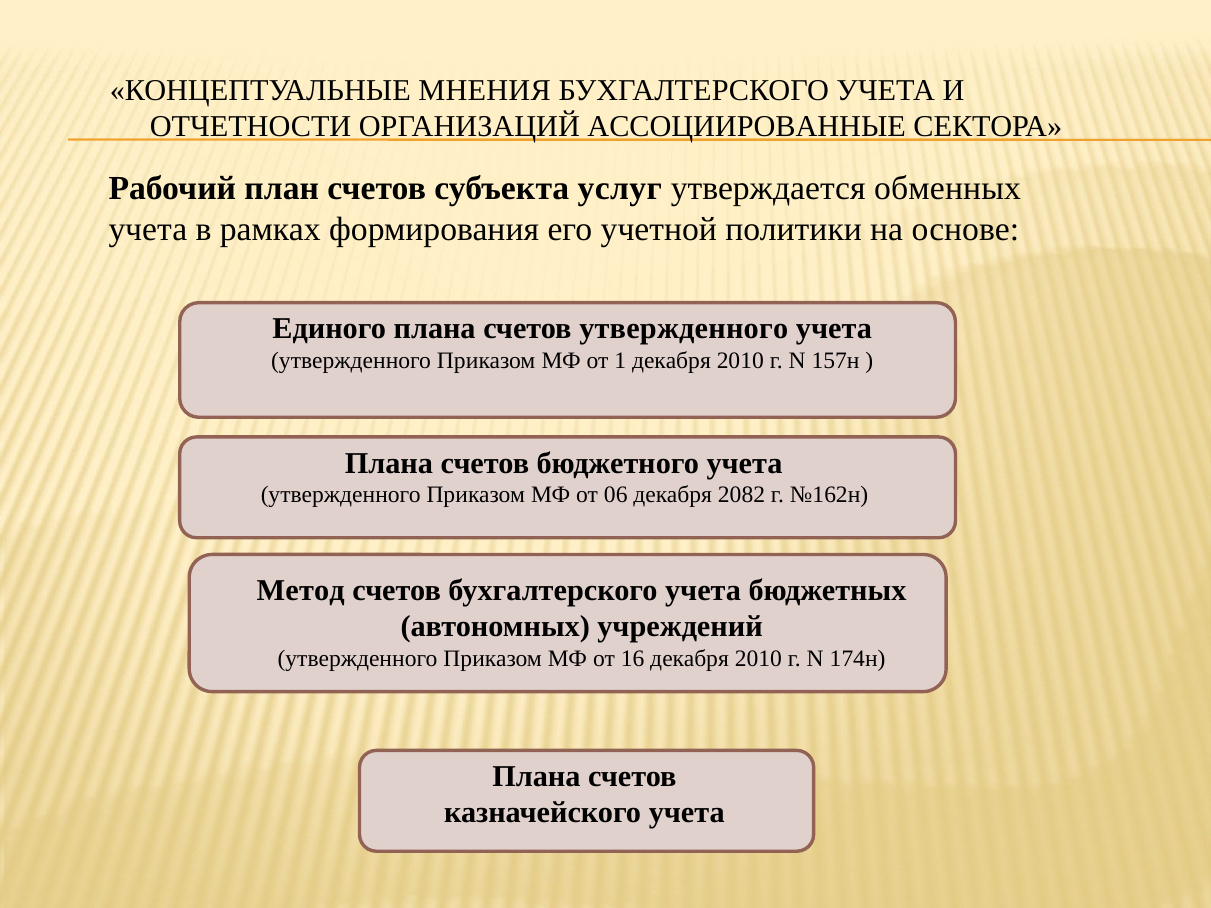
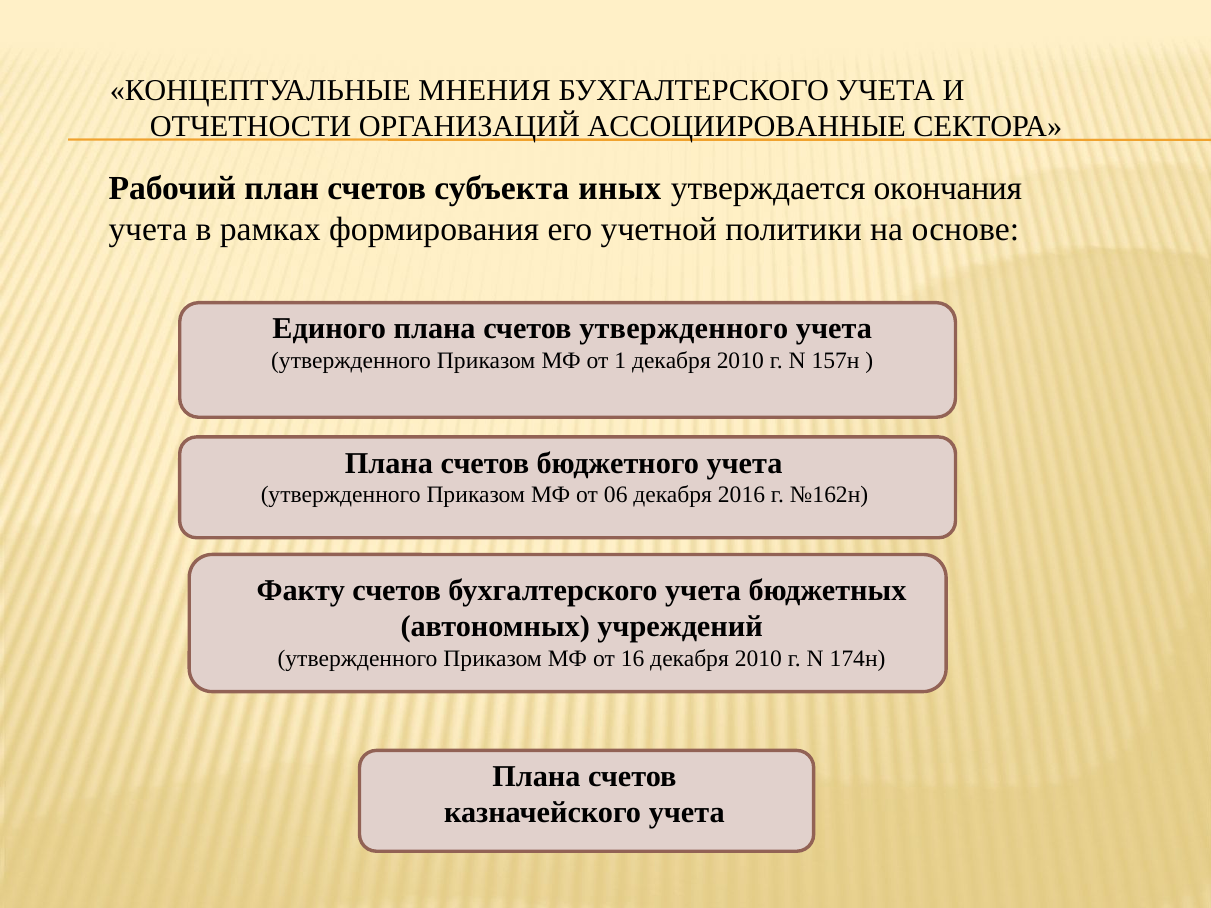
услуг: услуг -> иных
обменных: обменных -> окончания
2082: 2082 -> 2016
Метод: Метод -> Факту
